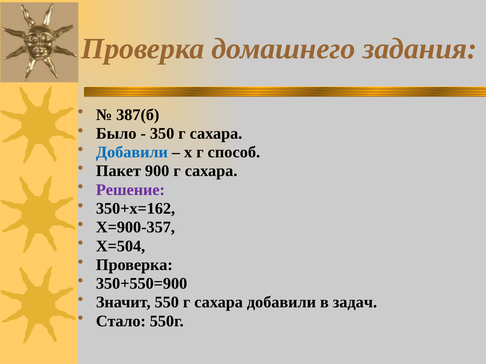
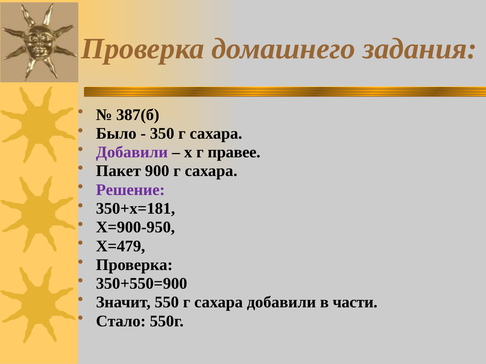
Добавили at (132, 152) colour: blue -> purple
способ: способ -> правее
350+х=162: 350+х=162 -> 350+х=181
Х=900-357: Х=900-357 -> Х=900-950
Х=504: Х=504 -> Х=479
задач: задач -> части
